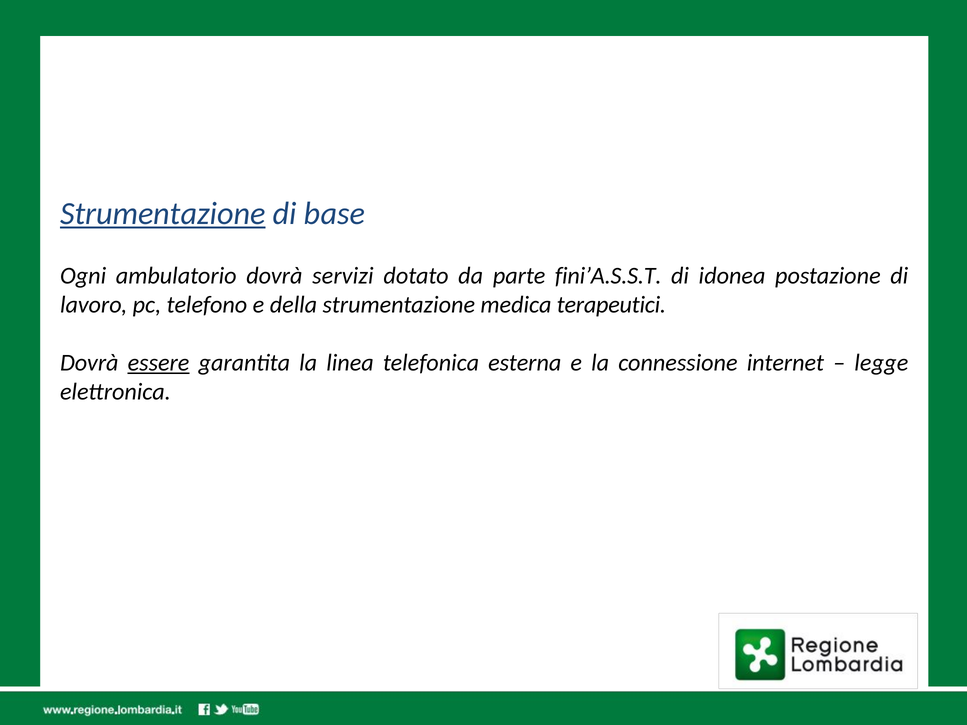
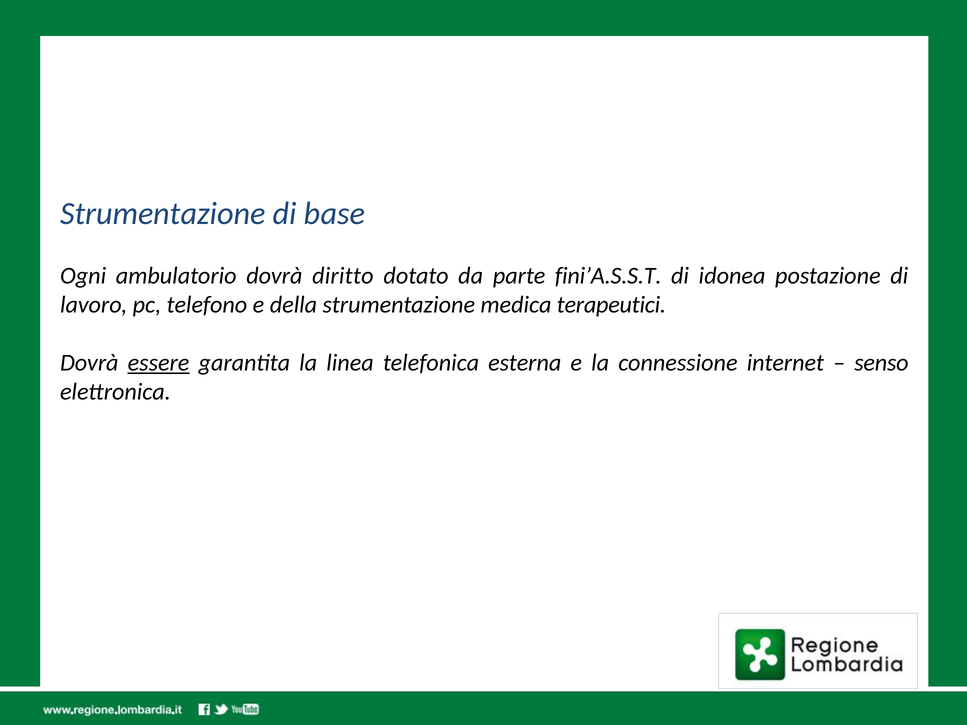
Strumentazione at (163, 214) underline: present -> none
servizi: servizi -> diritto
legge: legge -> senso
